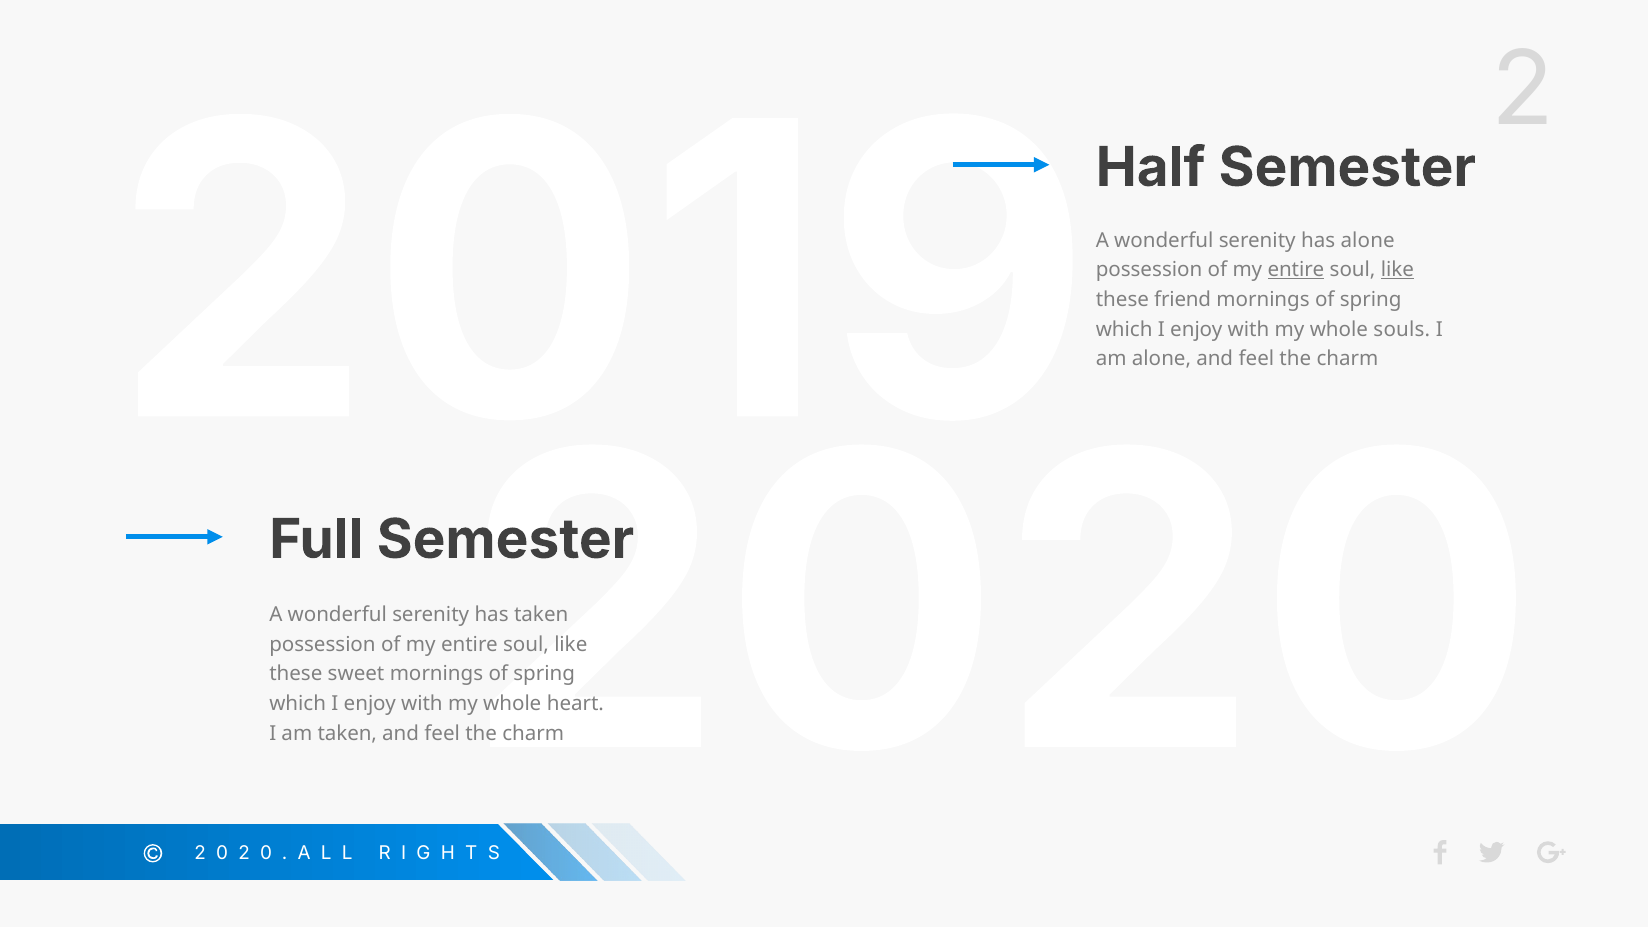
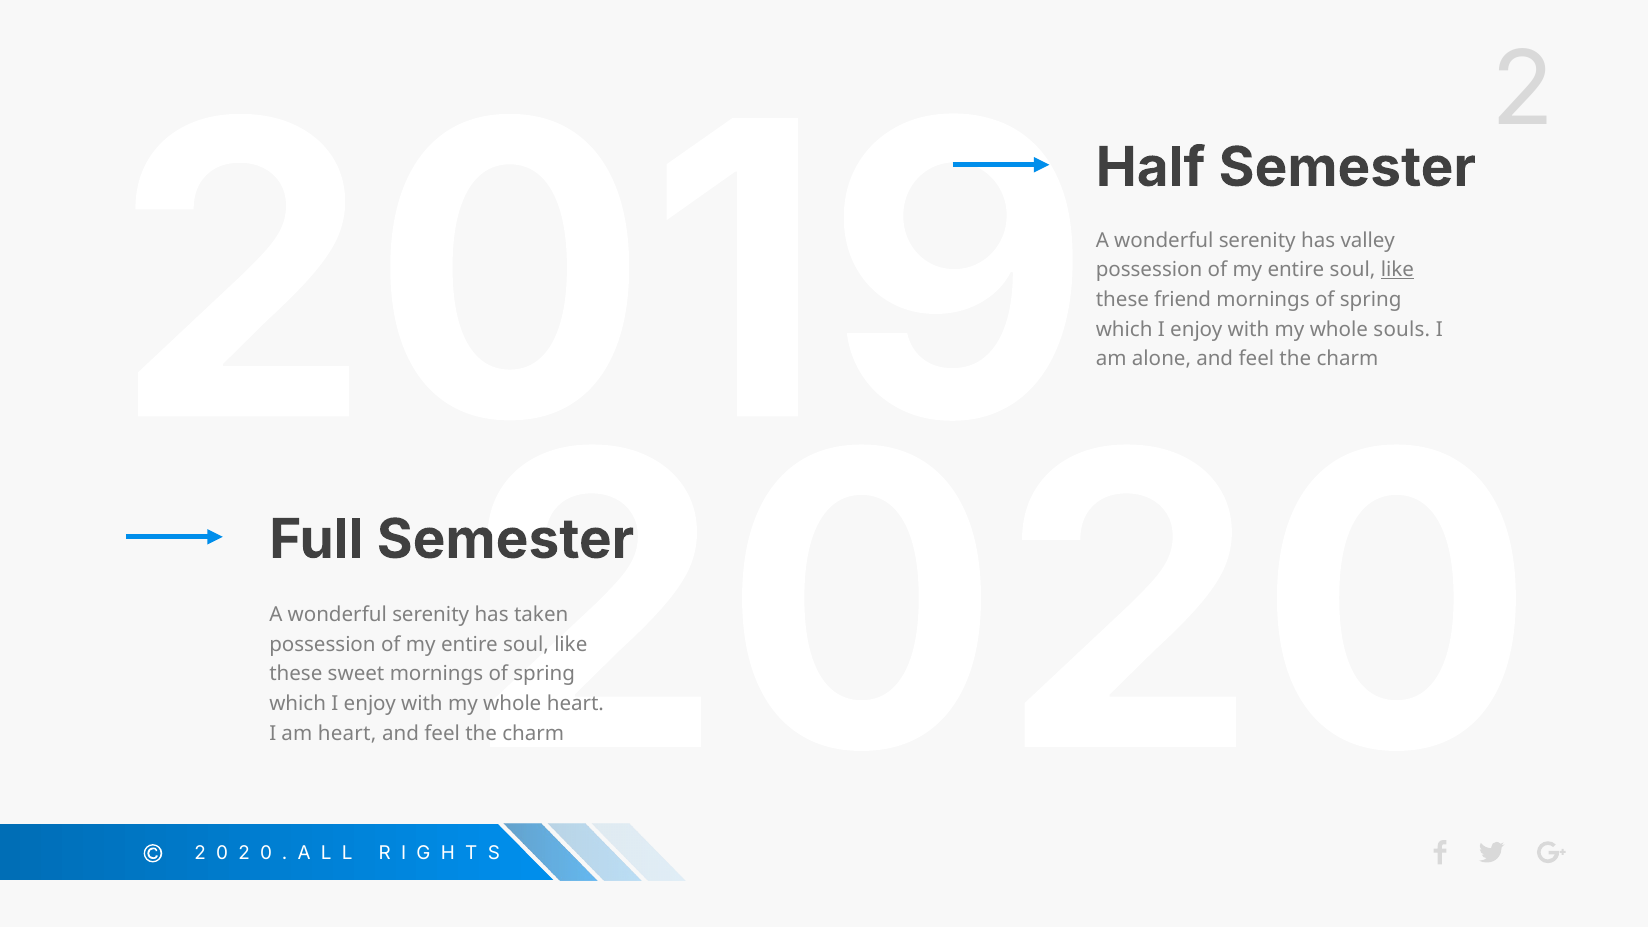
has alone: alone -> valley
entire at (1296, 270) underline: present -> none
am taken: taken -> heart
